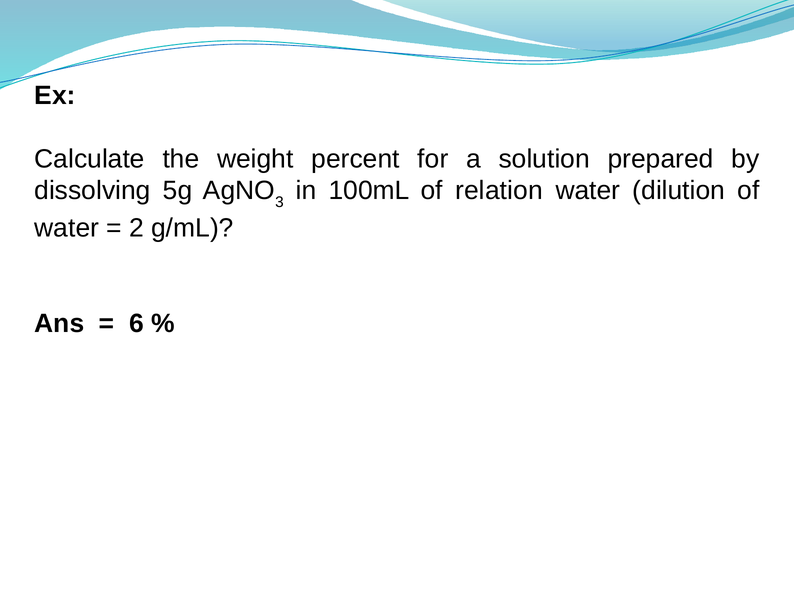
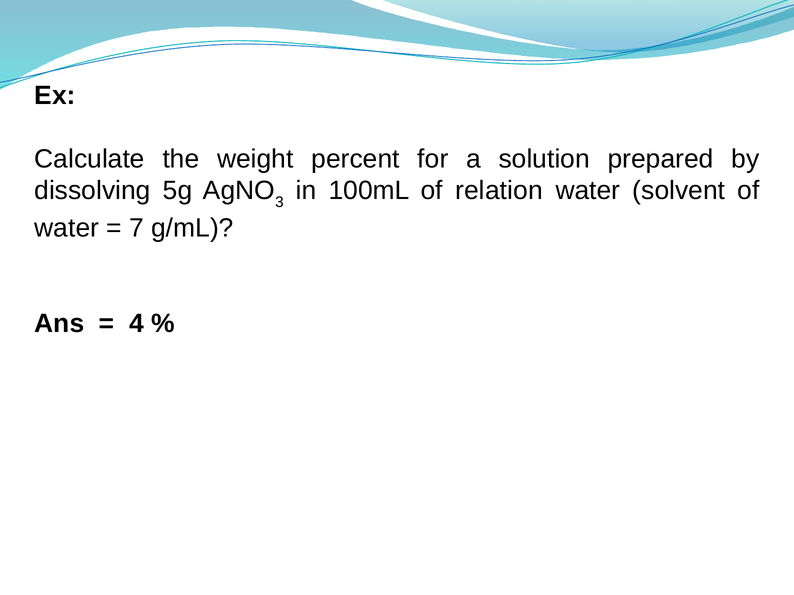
dilution: dilution -> solvent
2: 2 -> 7
6: 6 -> 4
